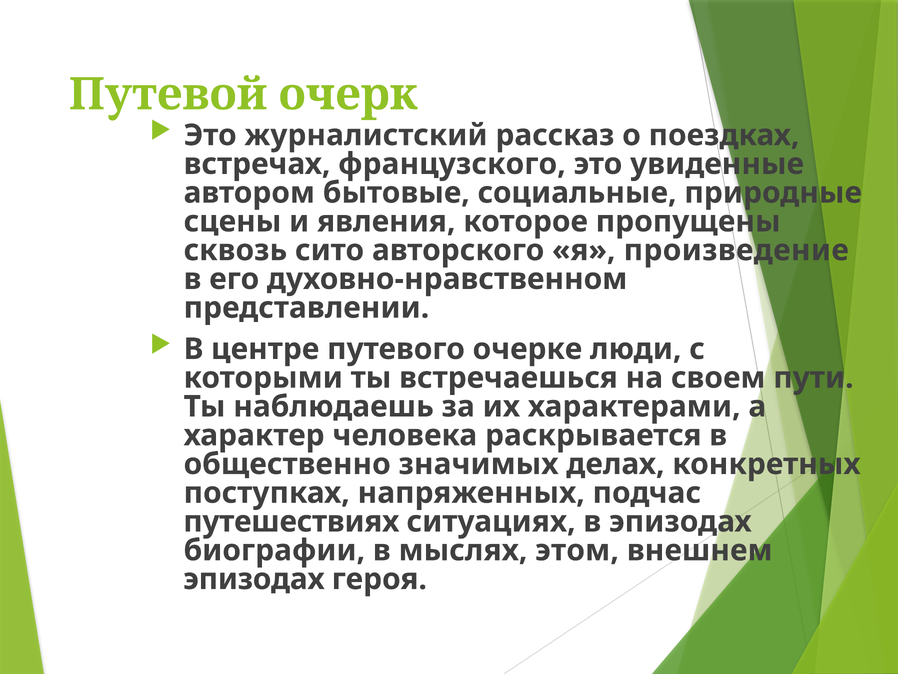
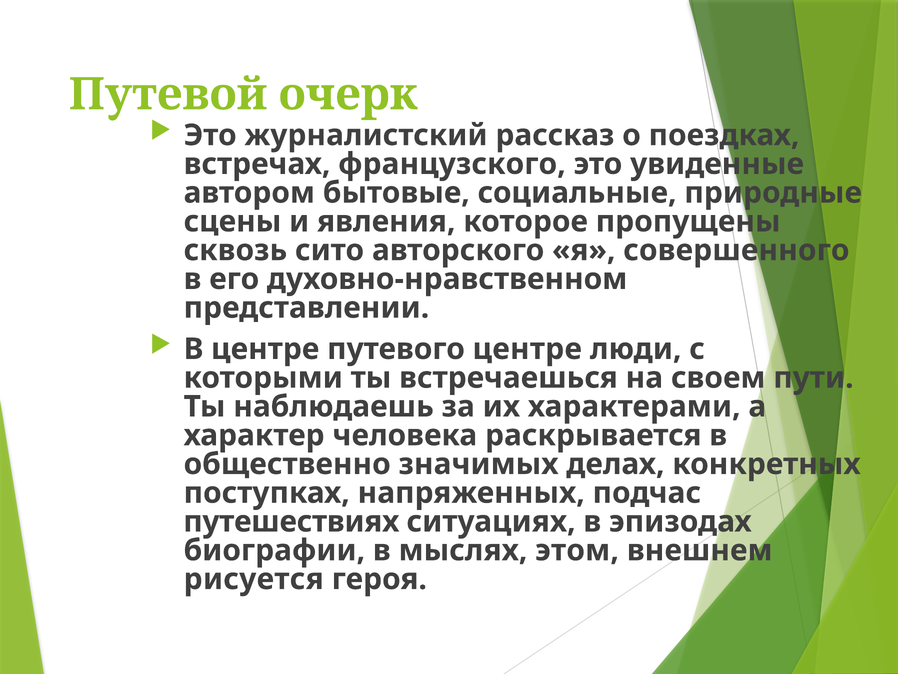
произведение: произведение -> совершенного
путевого очерке: очерке -> центре
эпизодах at (254, 579): эпизодах -> рисуется
